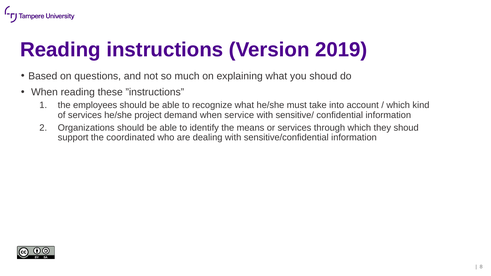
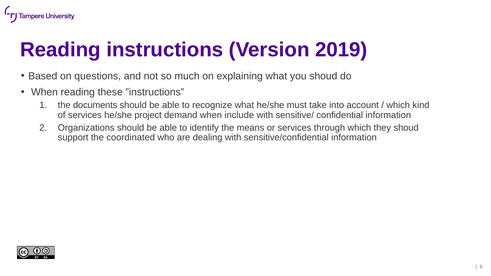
employees: employees -> documents
service: service -> include
